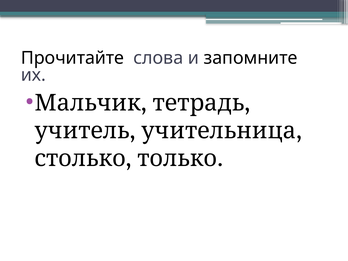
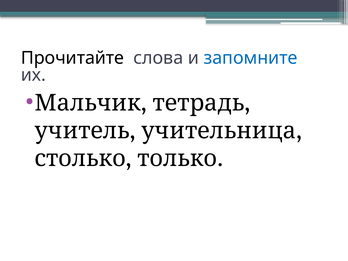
запомните colour: black -> blue
